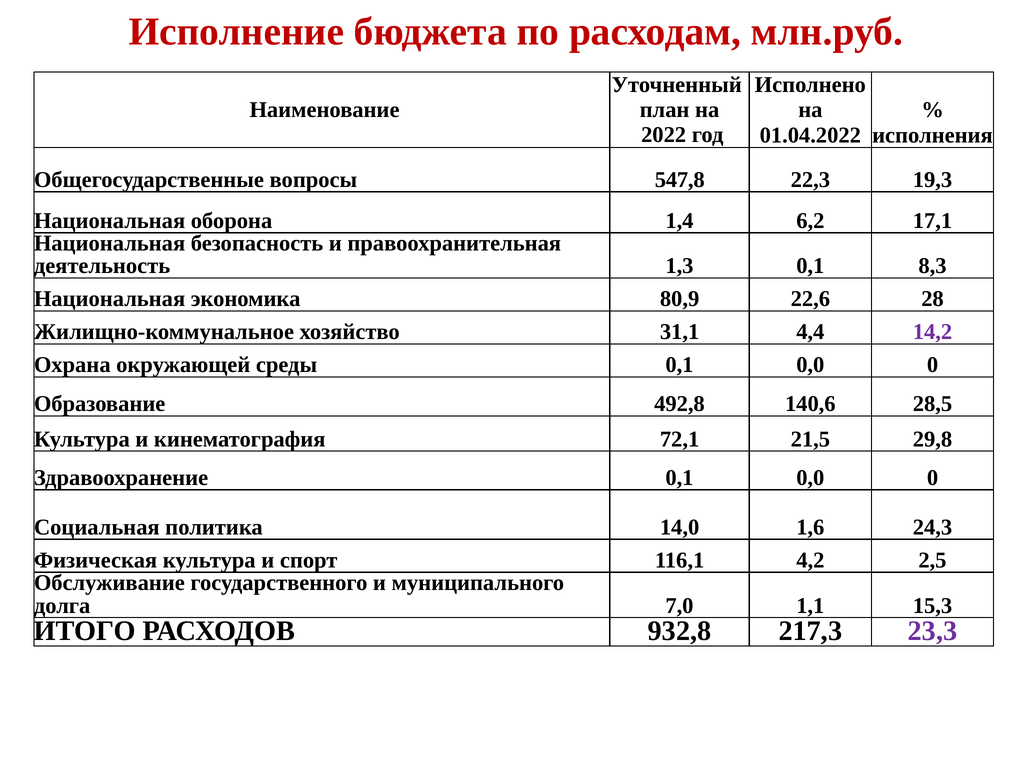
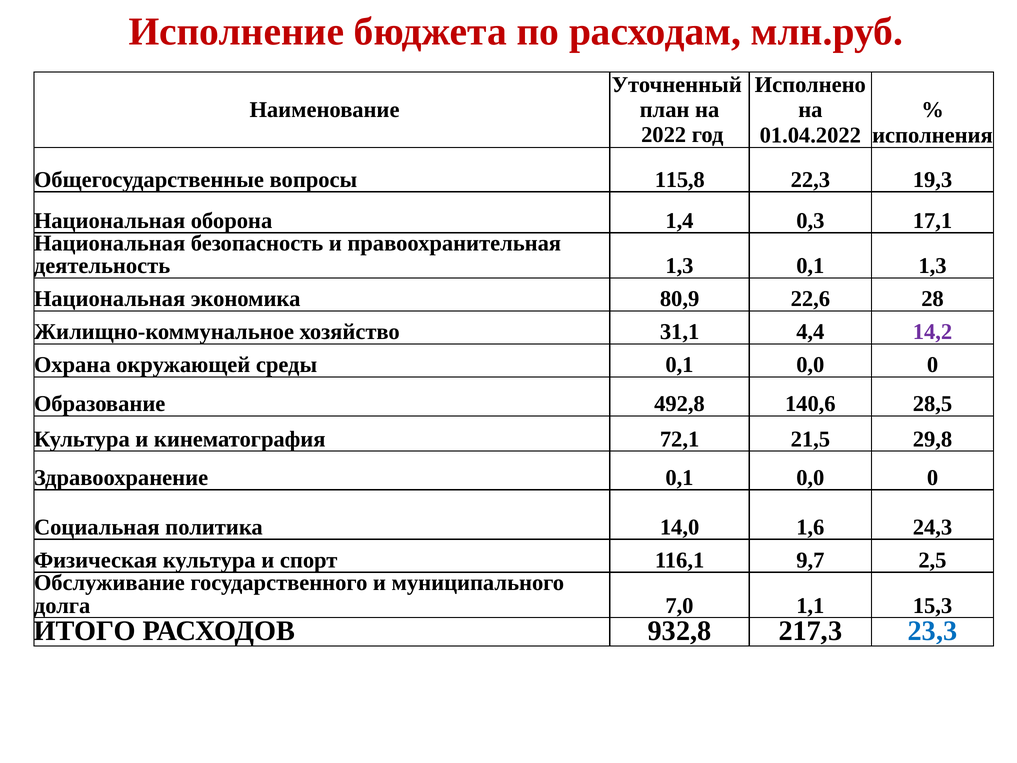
547,8: 547,8 -> 115,8
6,2: 6,2 -> 0,3
0,1 8,3: 8,3 -> 1,3
4,2: 4,2 -> 9,7
23,3 colour: purple -> blue
